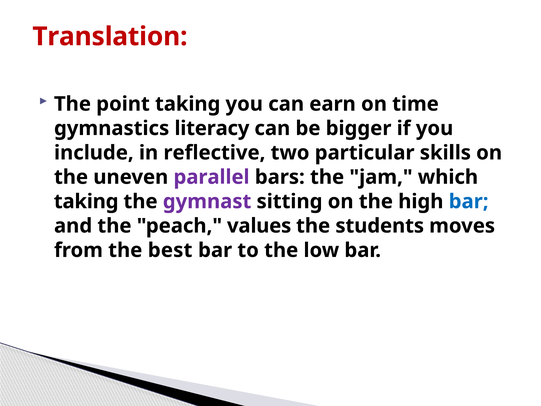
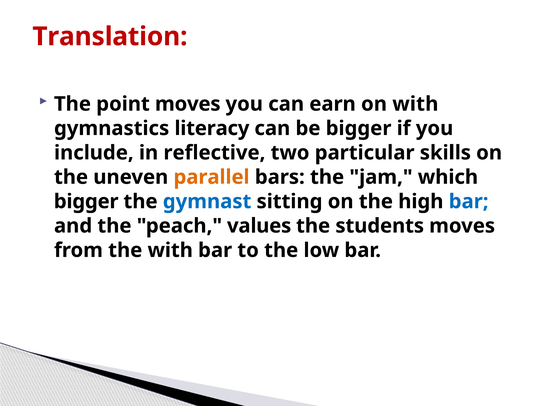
point taking: taking -> moves
on time: time -> with
parallel colour: purple -> orange
taking at (86, 201): taking -> bigger
gymnast colour: purple -> blue
the best: best -> with
